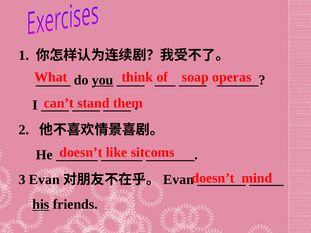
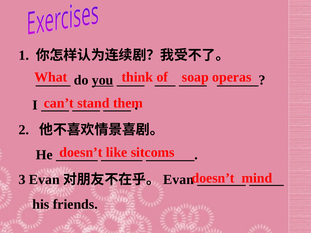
his underline: present -> none
